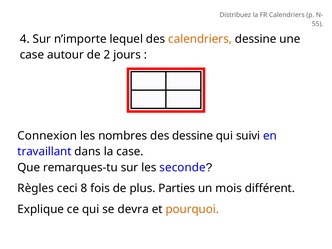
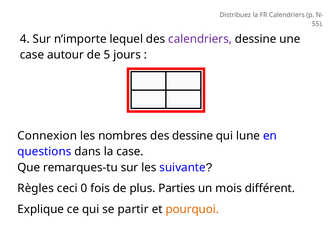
calendriers at (200, 39) colour: orange -> purple
2: 2 -> 5
suivi: suivi -> lune
travaillant: travaillant -> questions
seconde: seconde -> suivante
8: 8 -> 0
devra: devra -> partir
